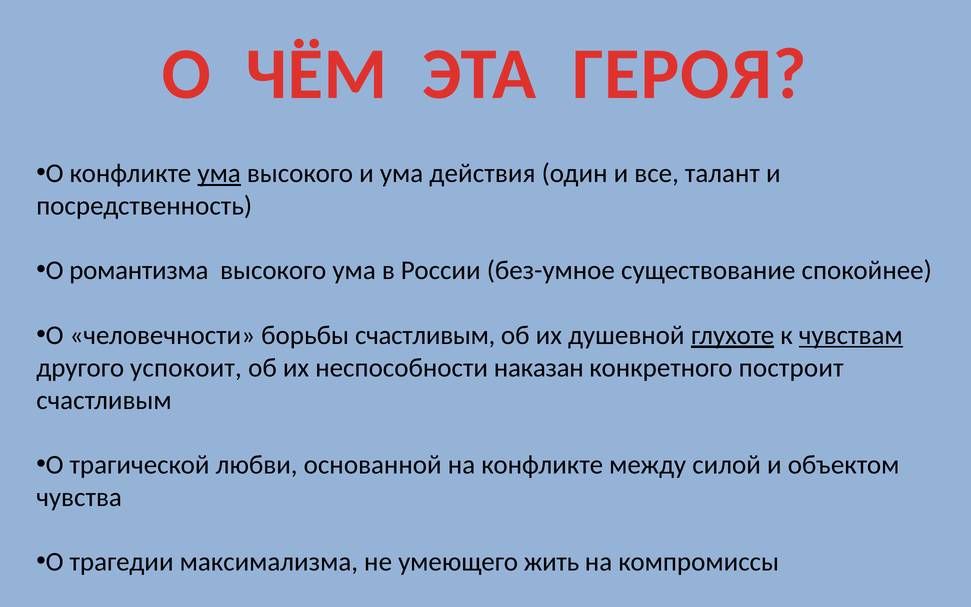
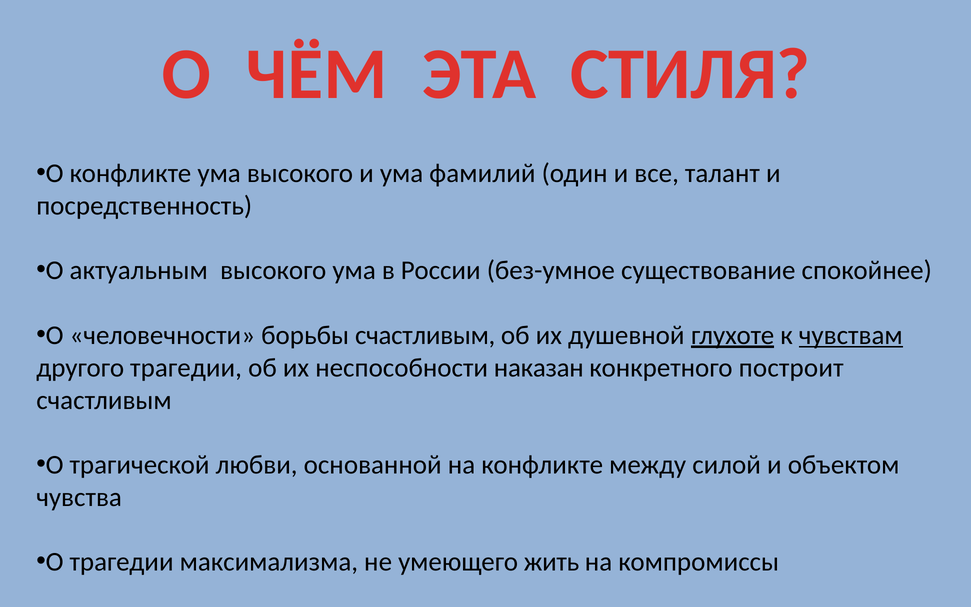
ГЕРОЯ: ГЕРОЯ -> СТИЛЯ
ума at (219, 173) underline: present -> none
действия: действия -> фамилий
романтизма: романтизма -> актуальным
другого успокоит: успокоит -> трагедии
